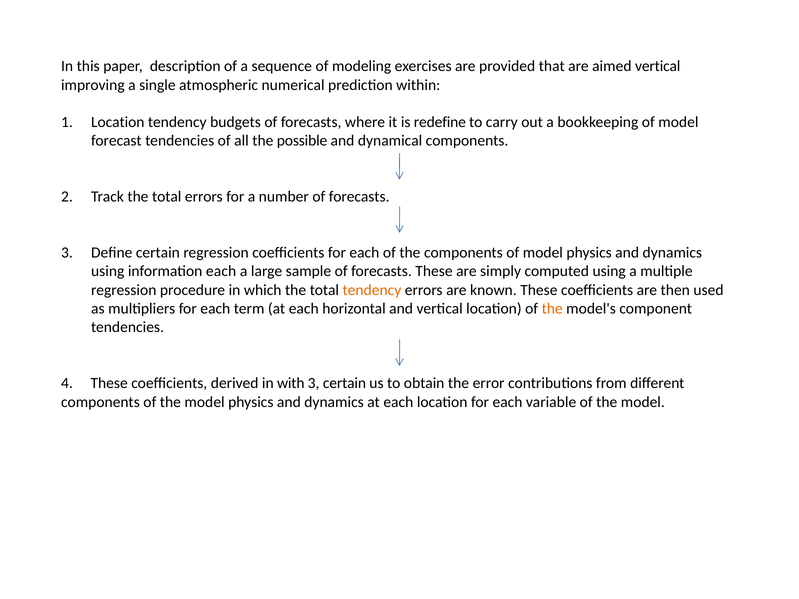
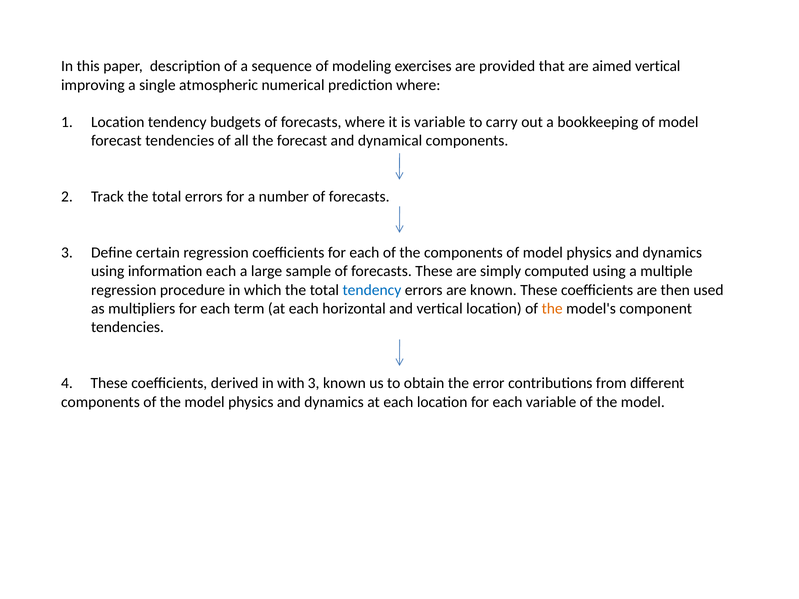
prediction within: within -> where
is redefine: redefine -> variable
the possible: possible -> forecast
tendency at (372, 290) colour: orange -> blue
3 certain: certain -> known
